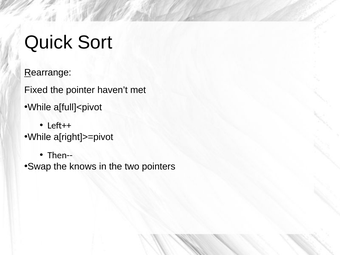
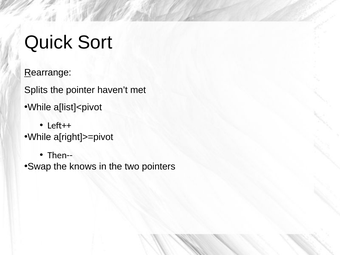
Fixed: Fixed -> Splits
a[full]<pivot: a[full]<pivot -> a[list]<pivot
